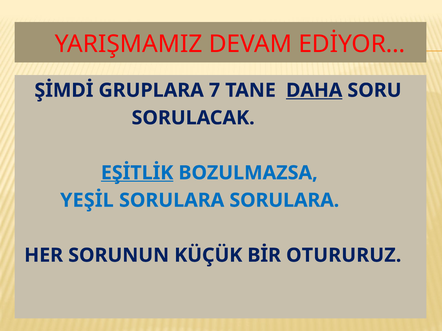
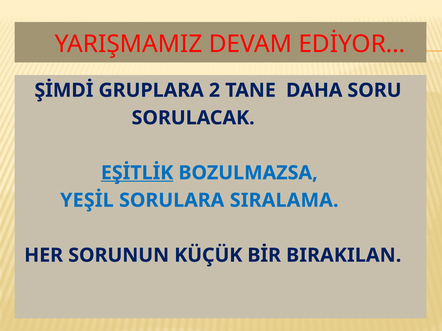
7: 7 -> 2
DAHA underline: present -> none
SORULARA SORULARA: SORULARA -> SIRALAMA
OTURURUZ: OTURURUZ -> BIRAKILAN
